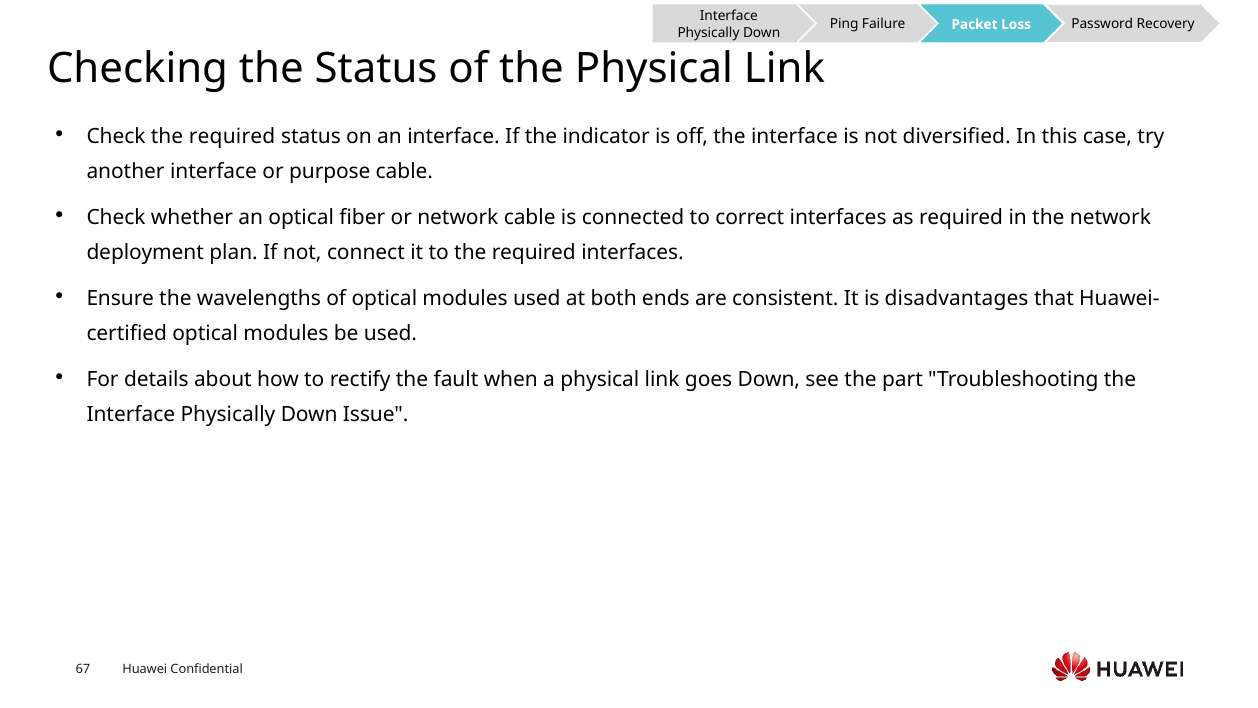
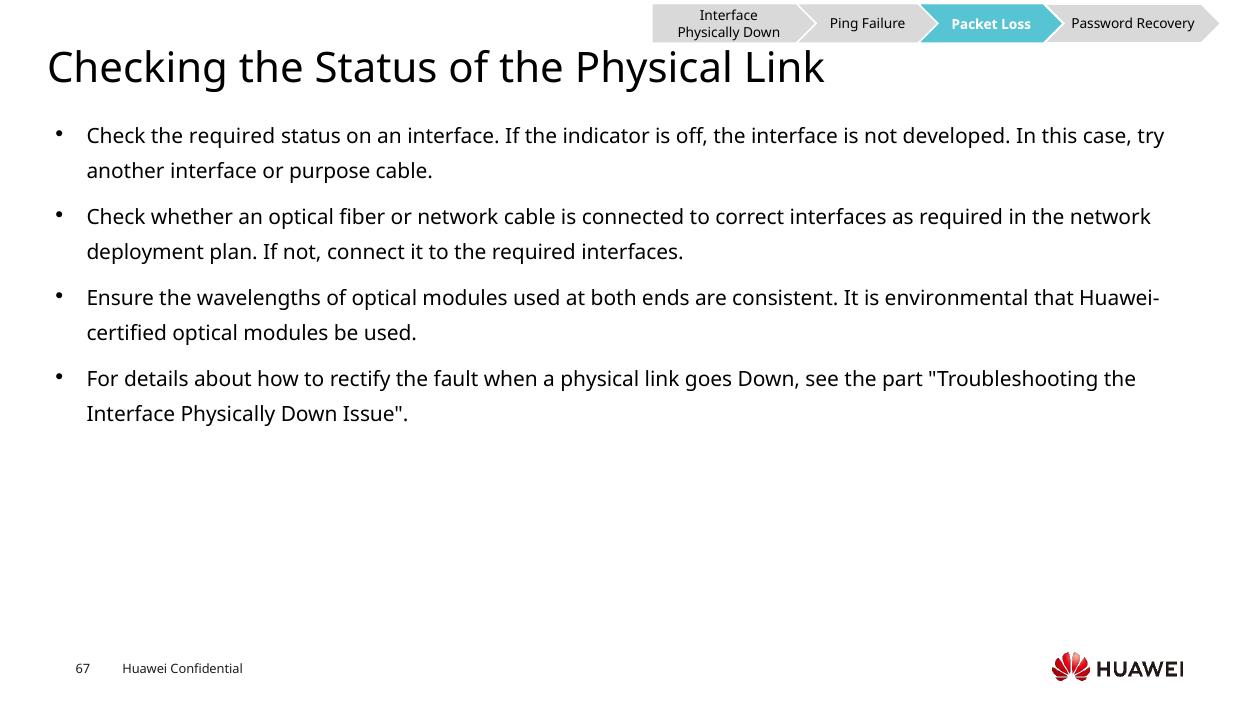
diversified: diversified -> developed
disadvantages: disadvantages -> environmental
